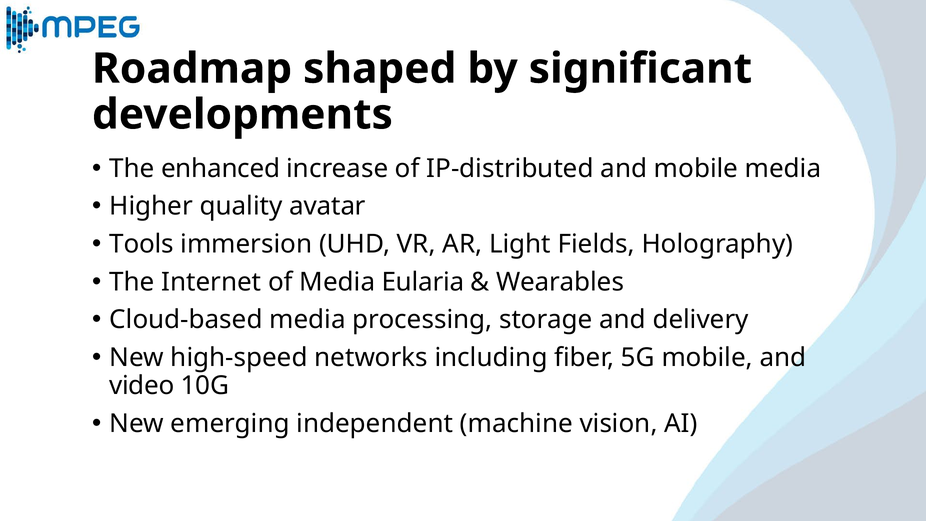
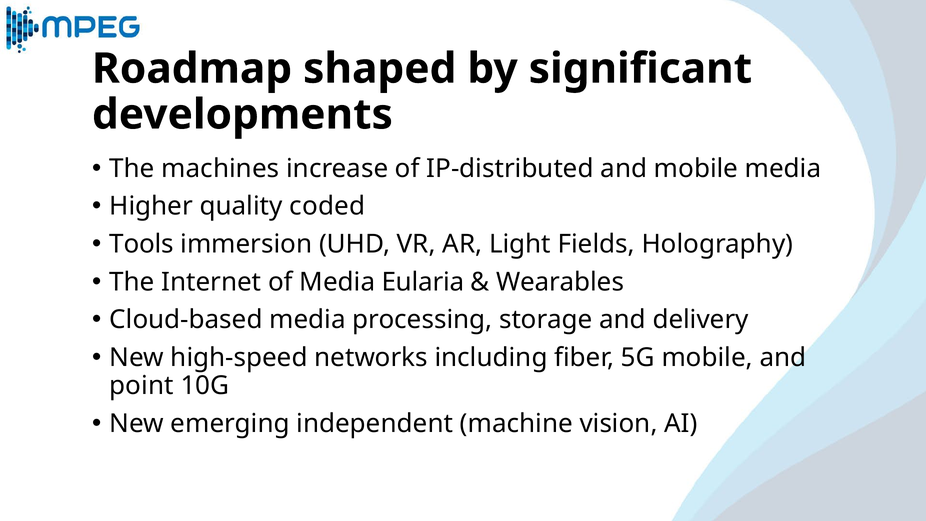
enhanced: enhanced -> machines
avatar: avatar -> coded
video: video -> point
